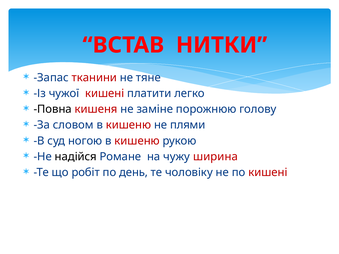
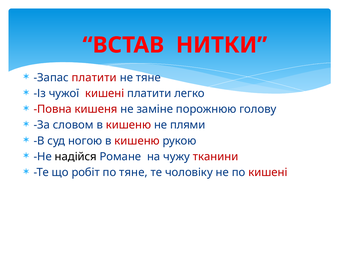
Запас тканини: тканини -> платити
Повна colour: black -> red
ширина: ширина -> тканини
по день: день -> тяне
